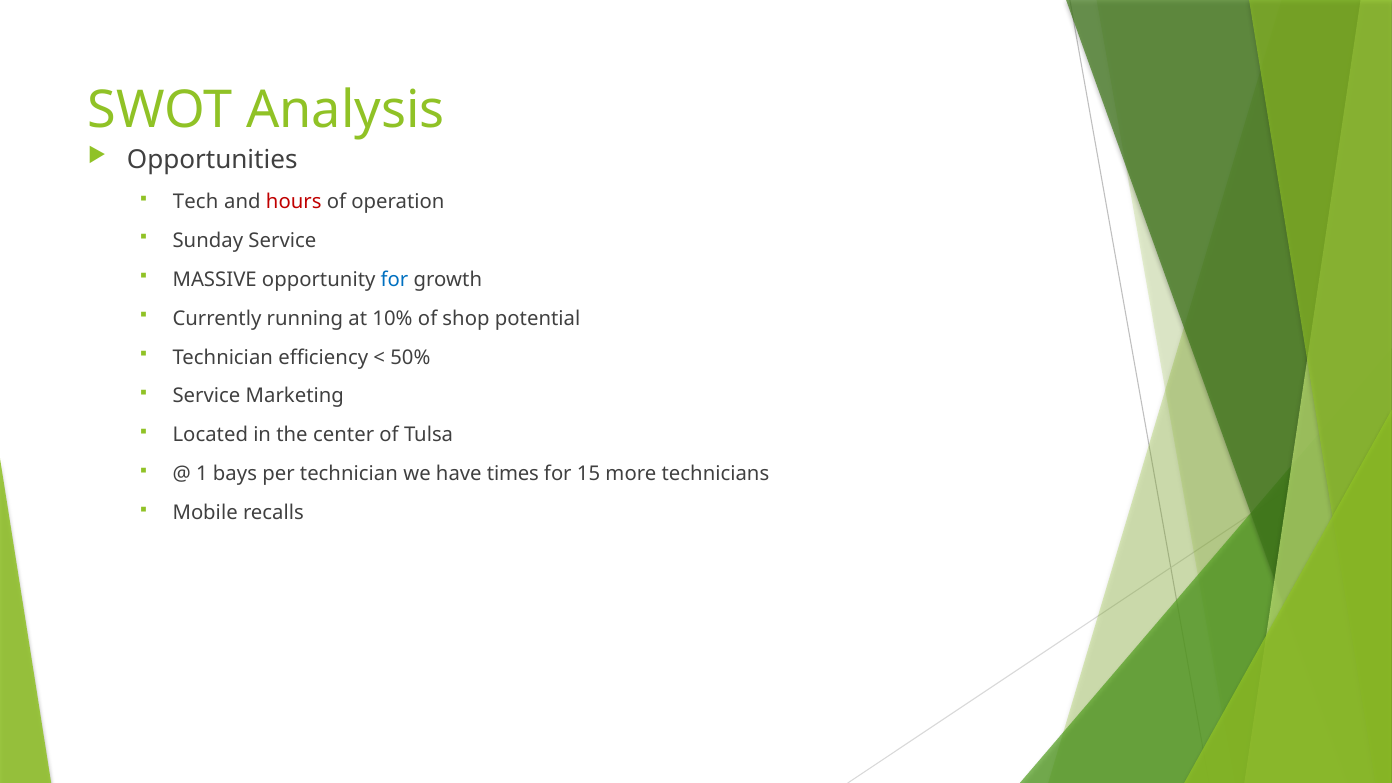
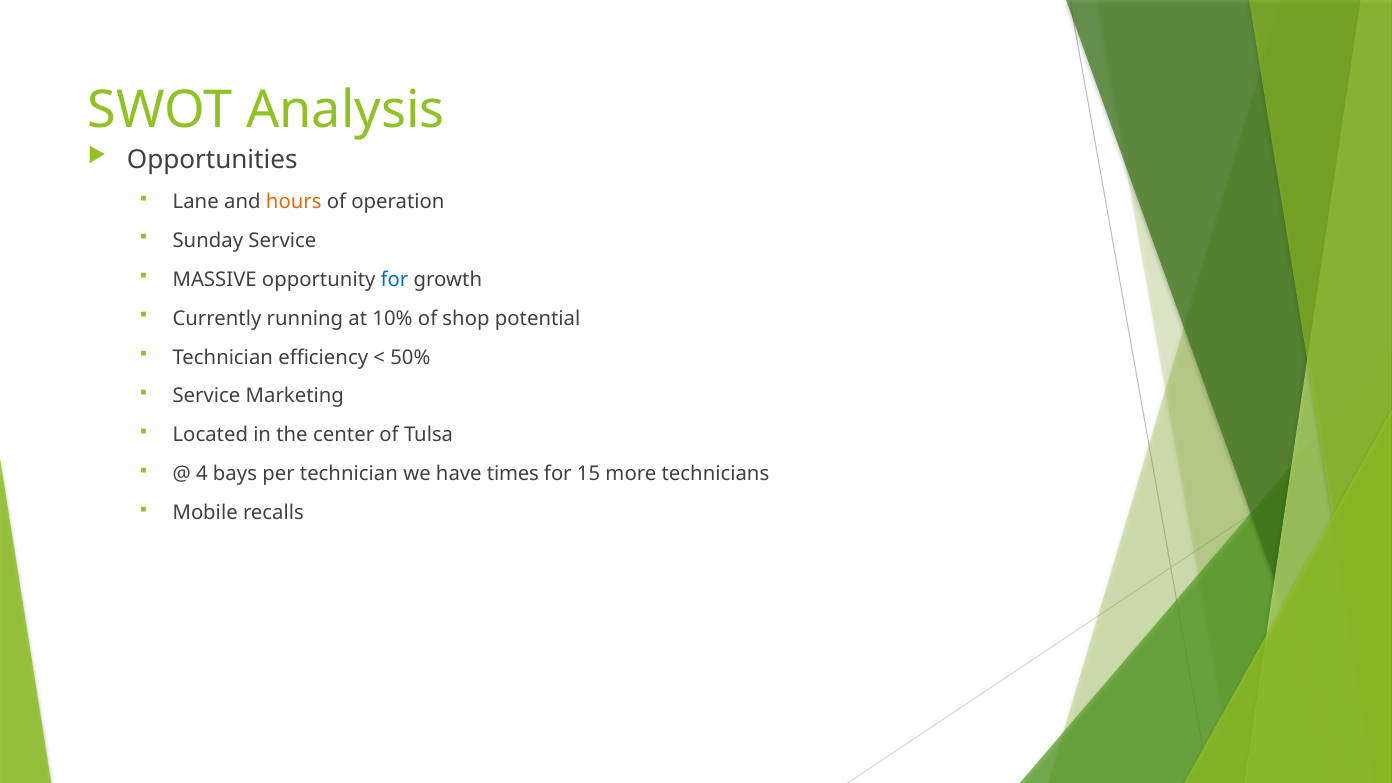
Tech: Tech -> Lane
hours colour: red -> orange
1: 1 -> 4
